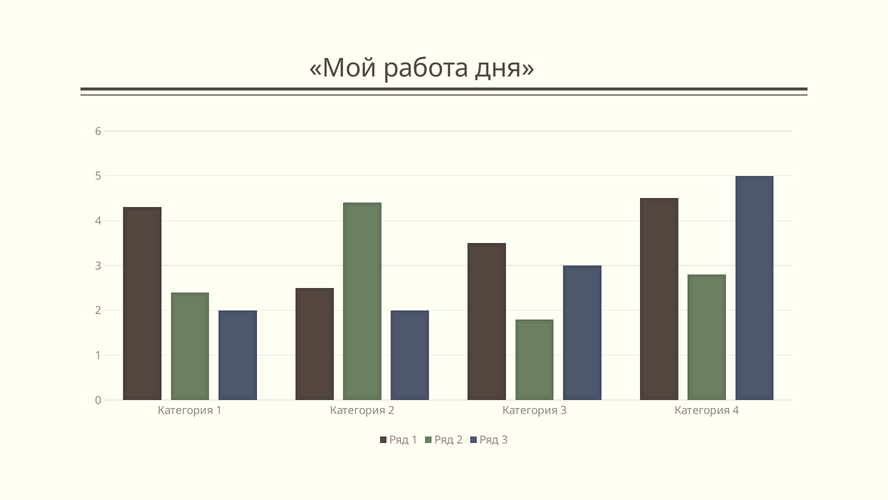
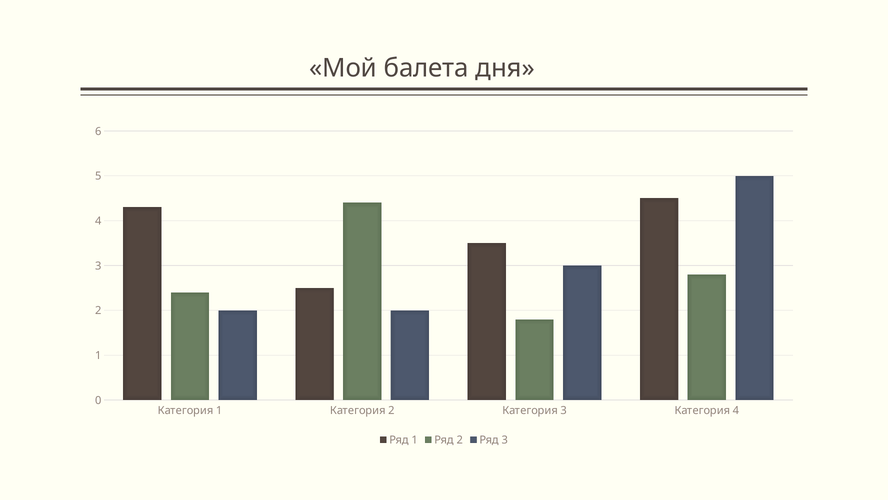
работа: работа -> балета
